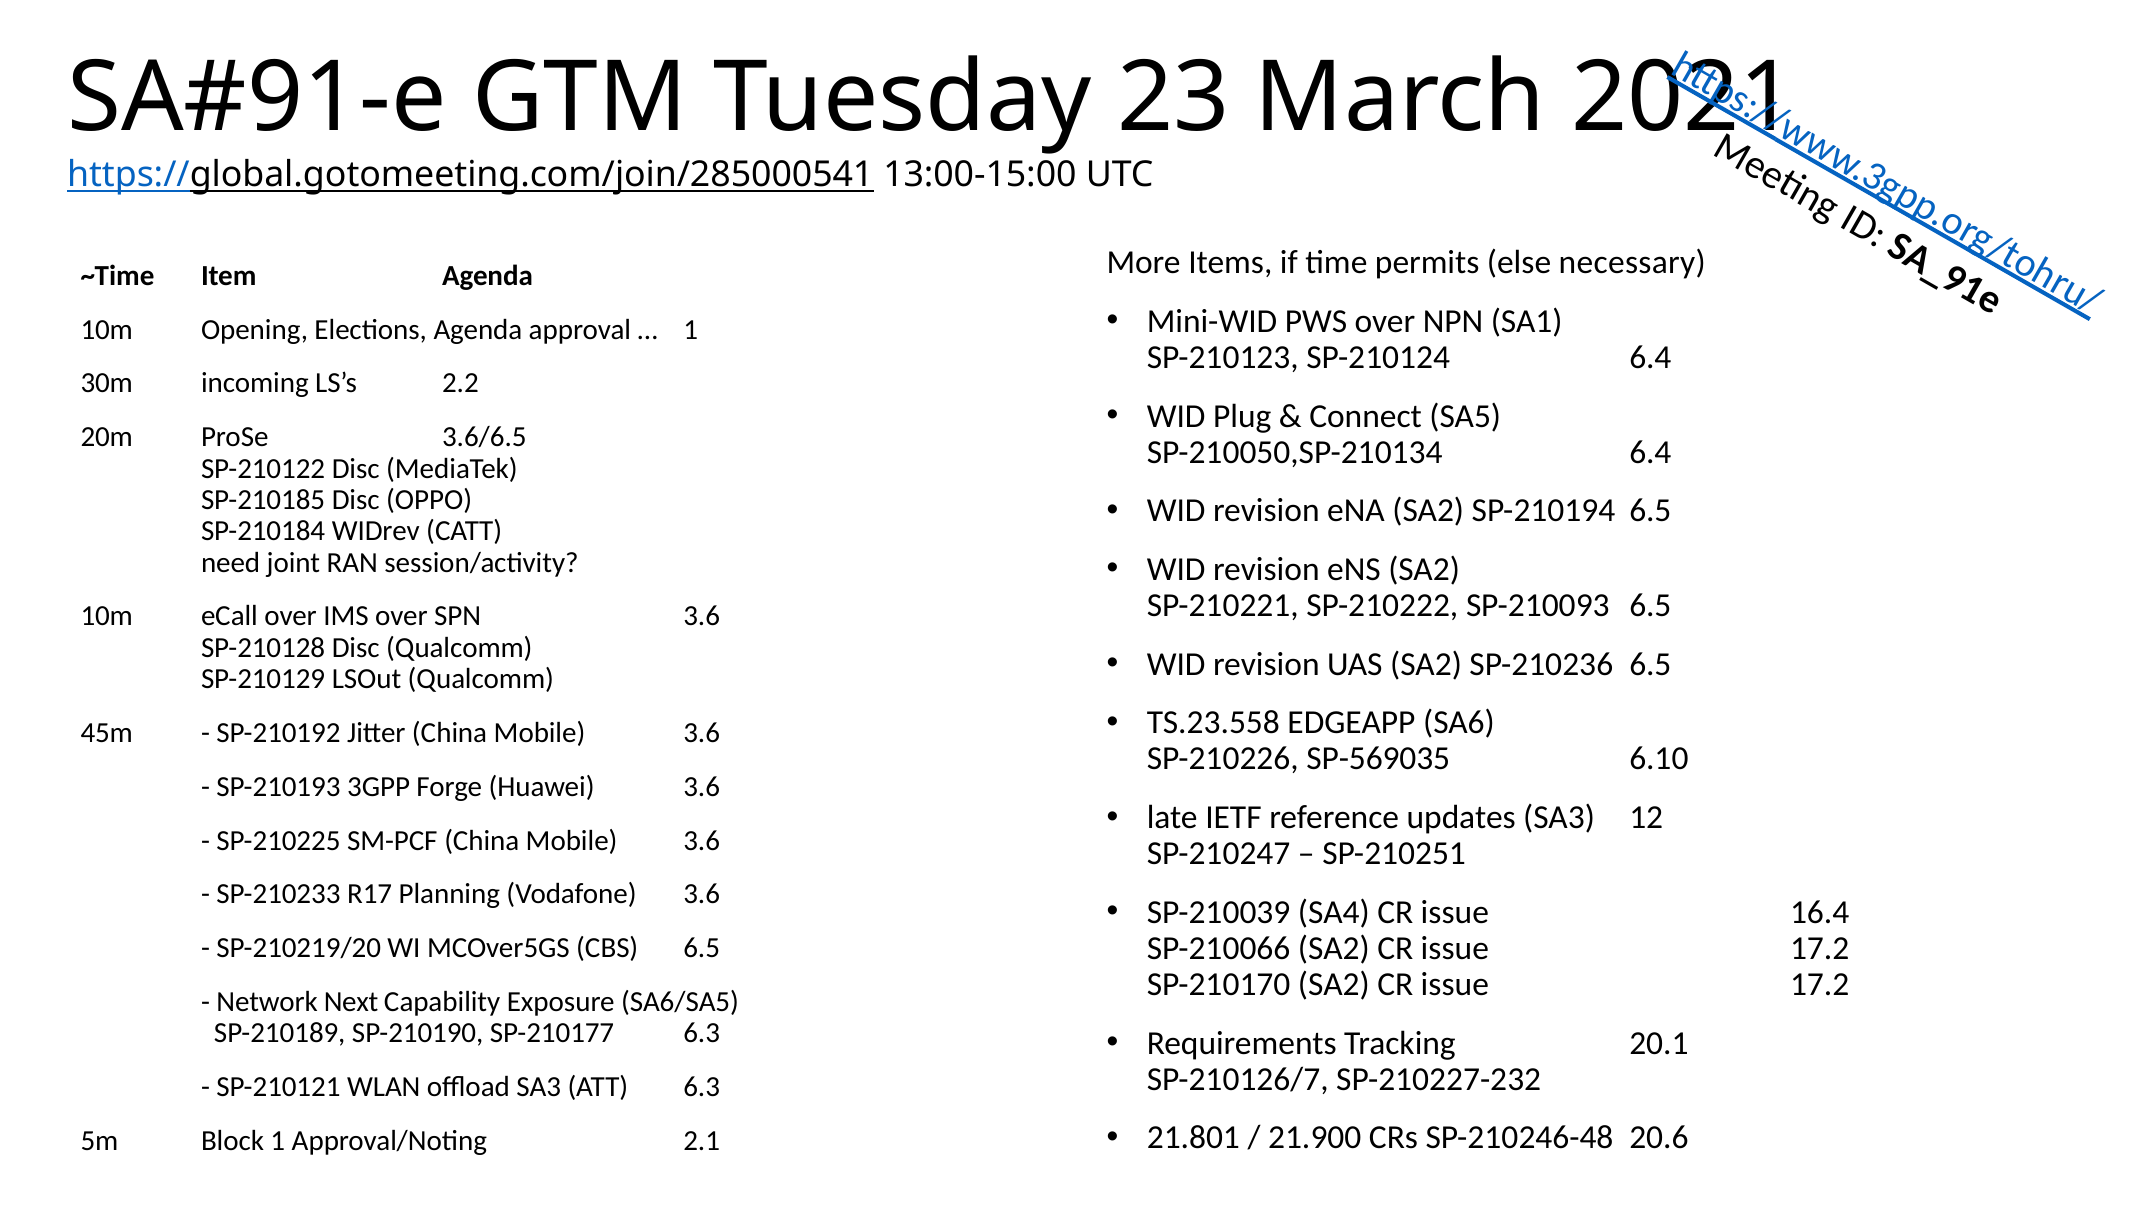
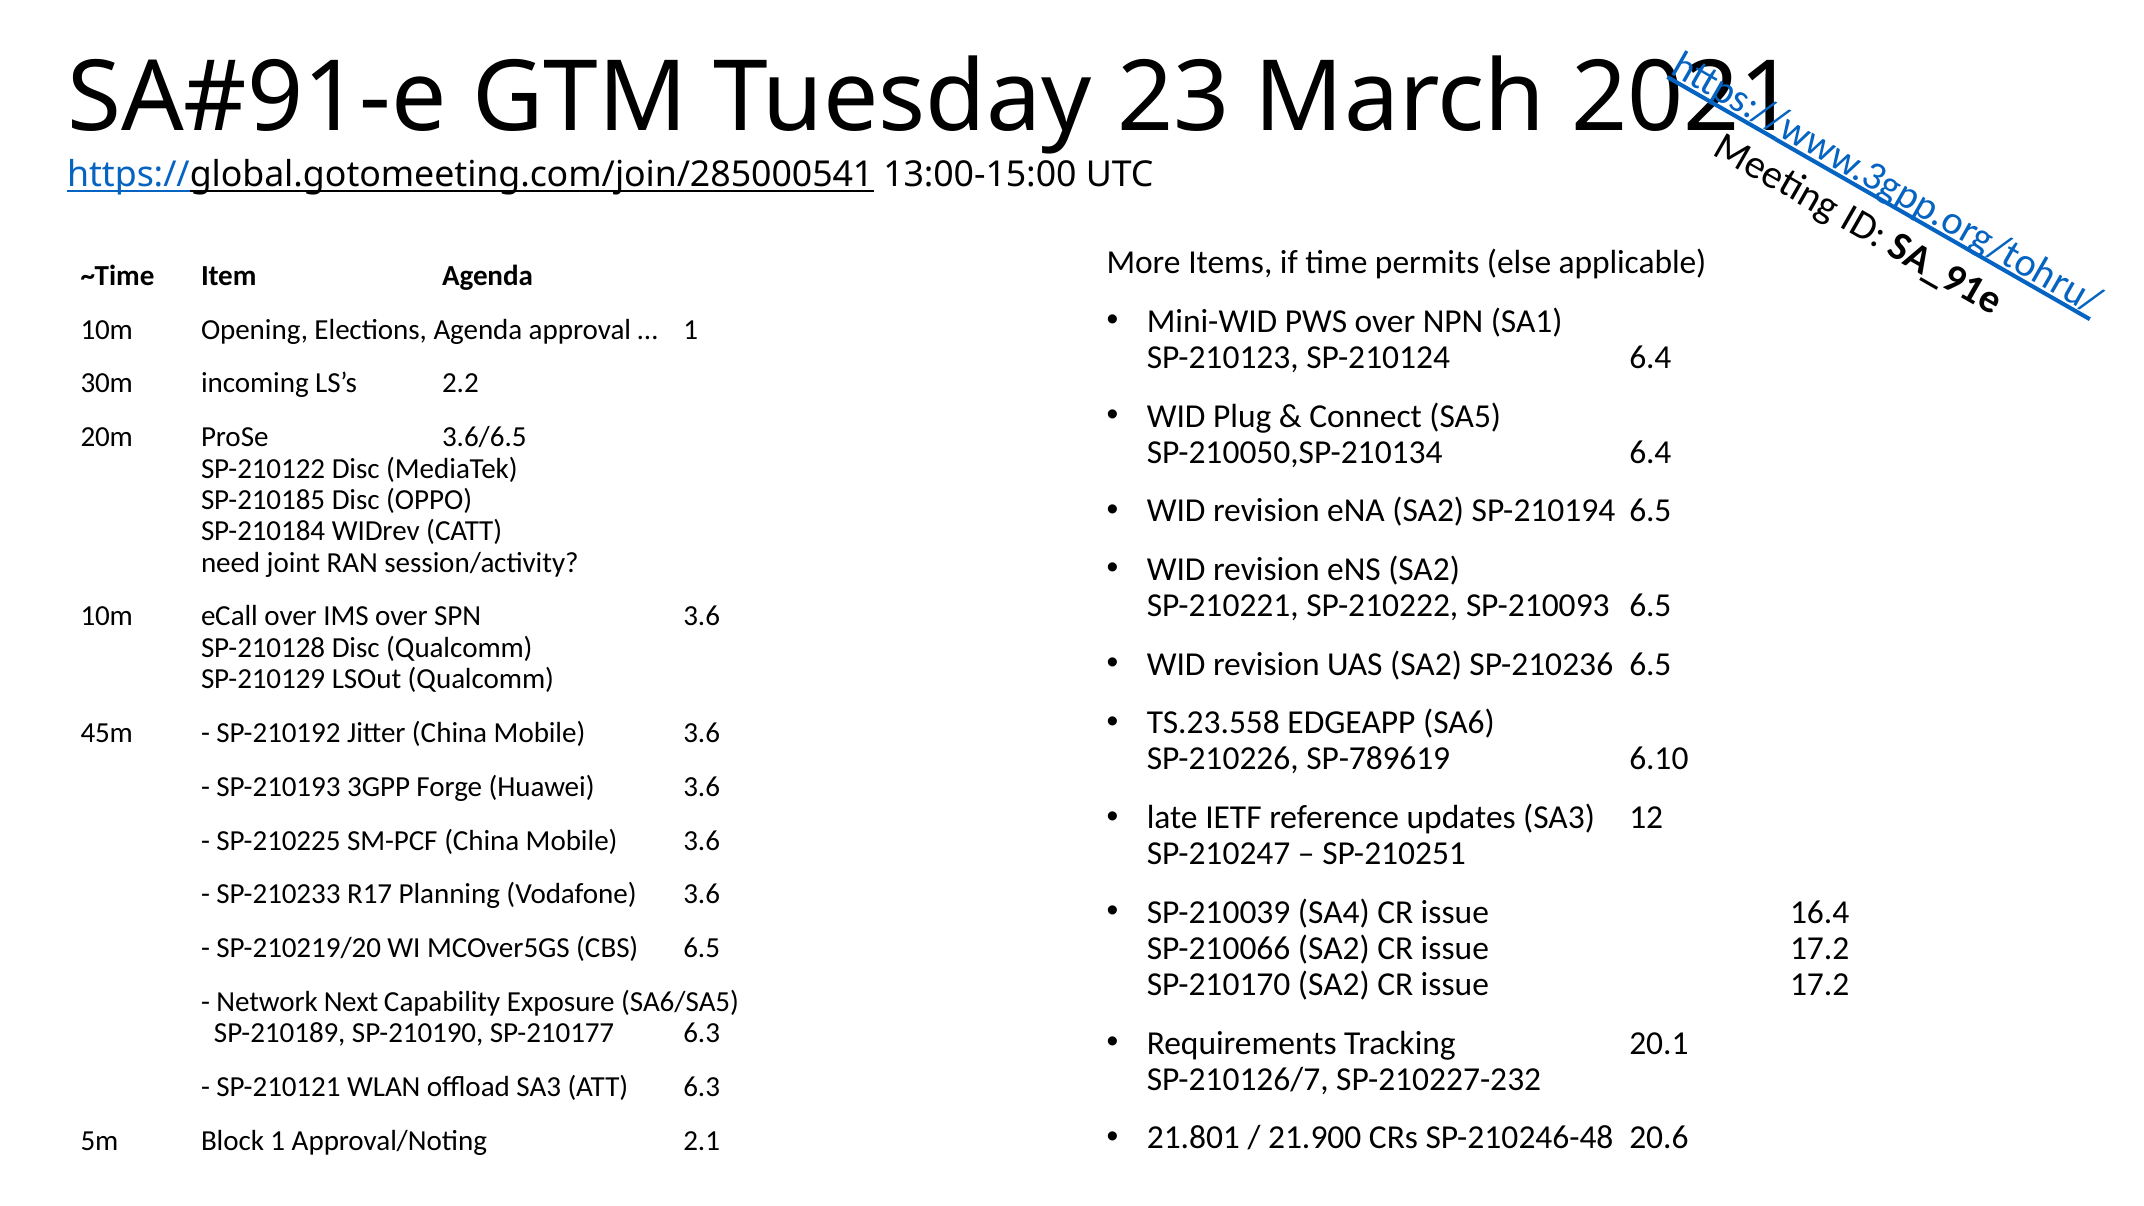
necessary: necessary -> applicable
SP-569035: SP-569035 -> SP-789619
